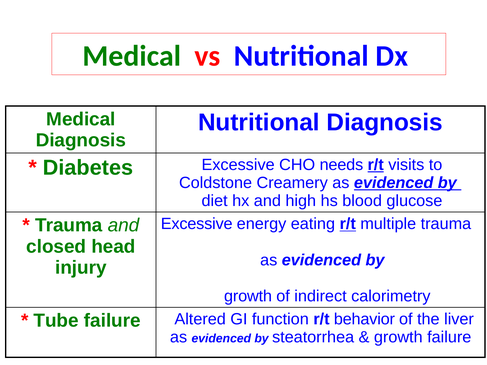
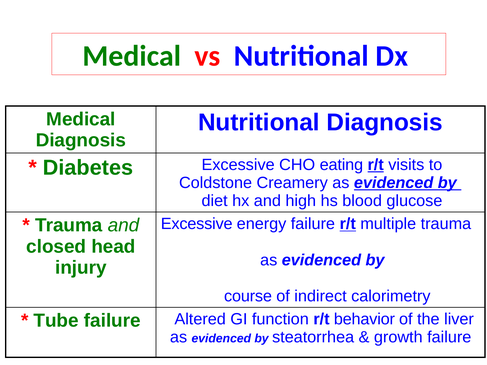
needs: needs -> eating
energy eating: eating -> failure
growth at (248, 296): growth -> course
